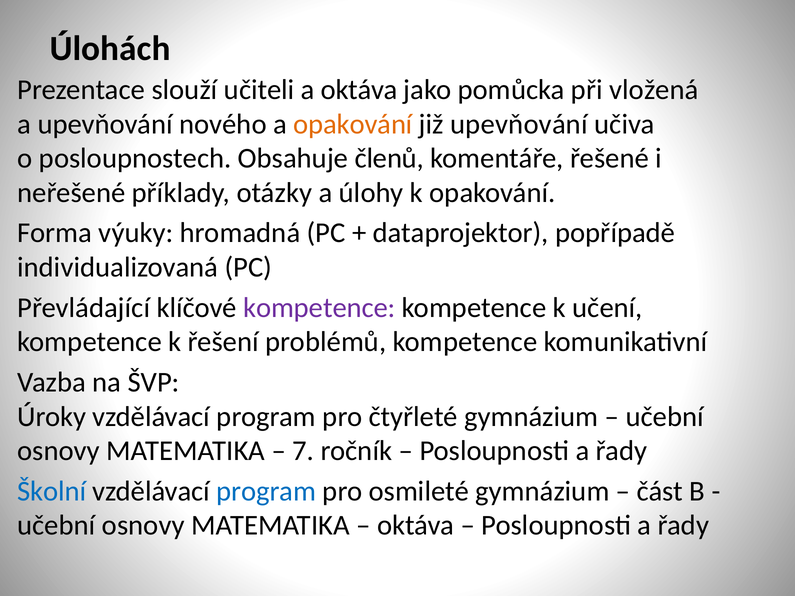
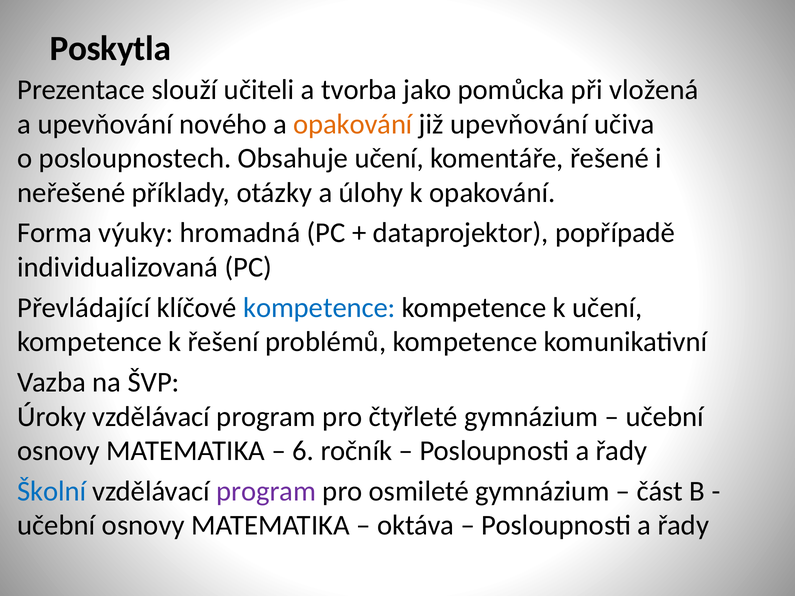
Úlohách: Úlohách -> Poskytla
a oktáva: oktáva -> tvorba
Obsahuje členů: členů -> učení
kompetence at (319, 308) colour: purple -> blue
7: 7 -> 6
program at (266, 491) colour: blue -> purple
